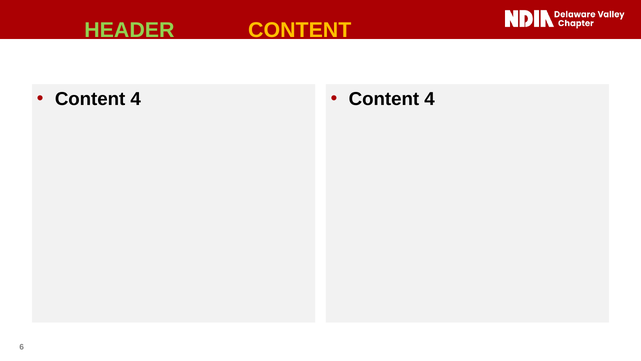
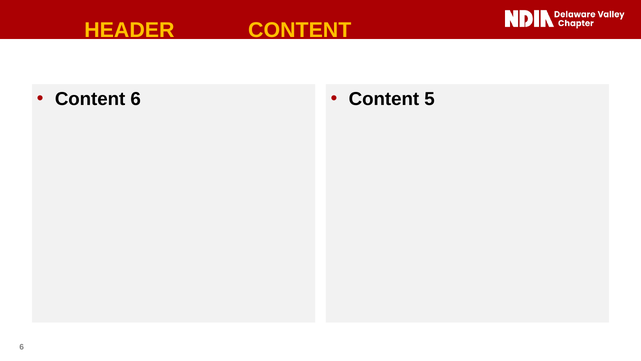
HEADER colour: light green -> yellow
4 at (136, 99): 4 -> 6
4 at (429, 99): 4 -> 5
